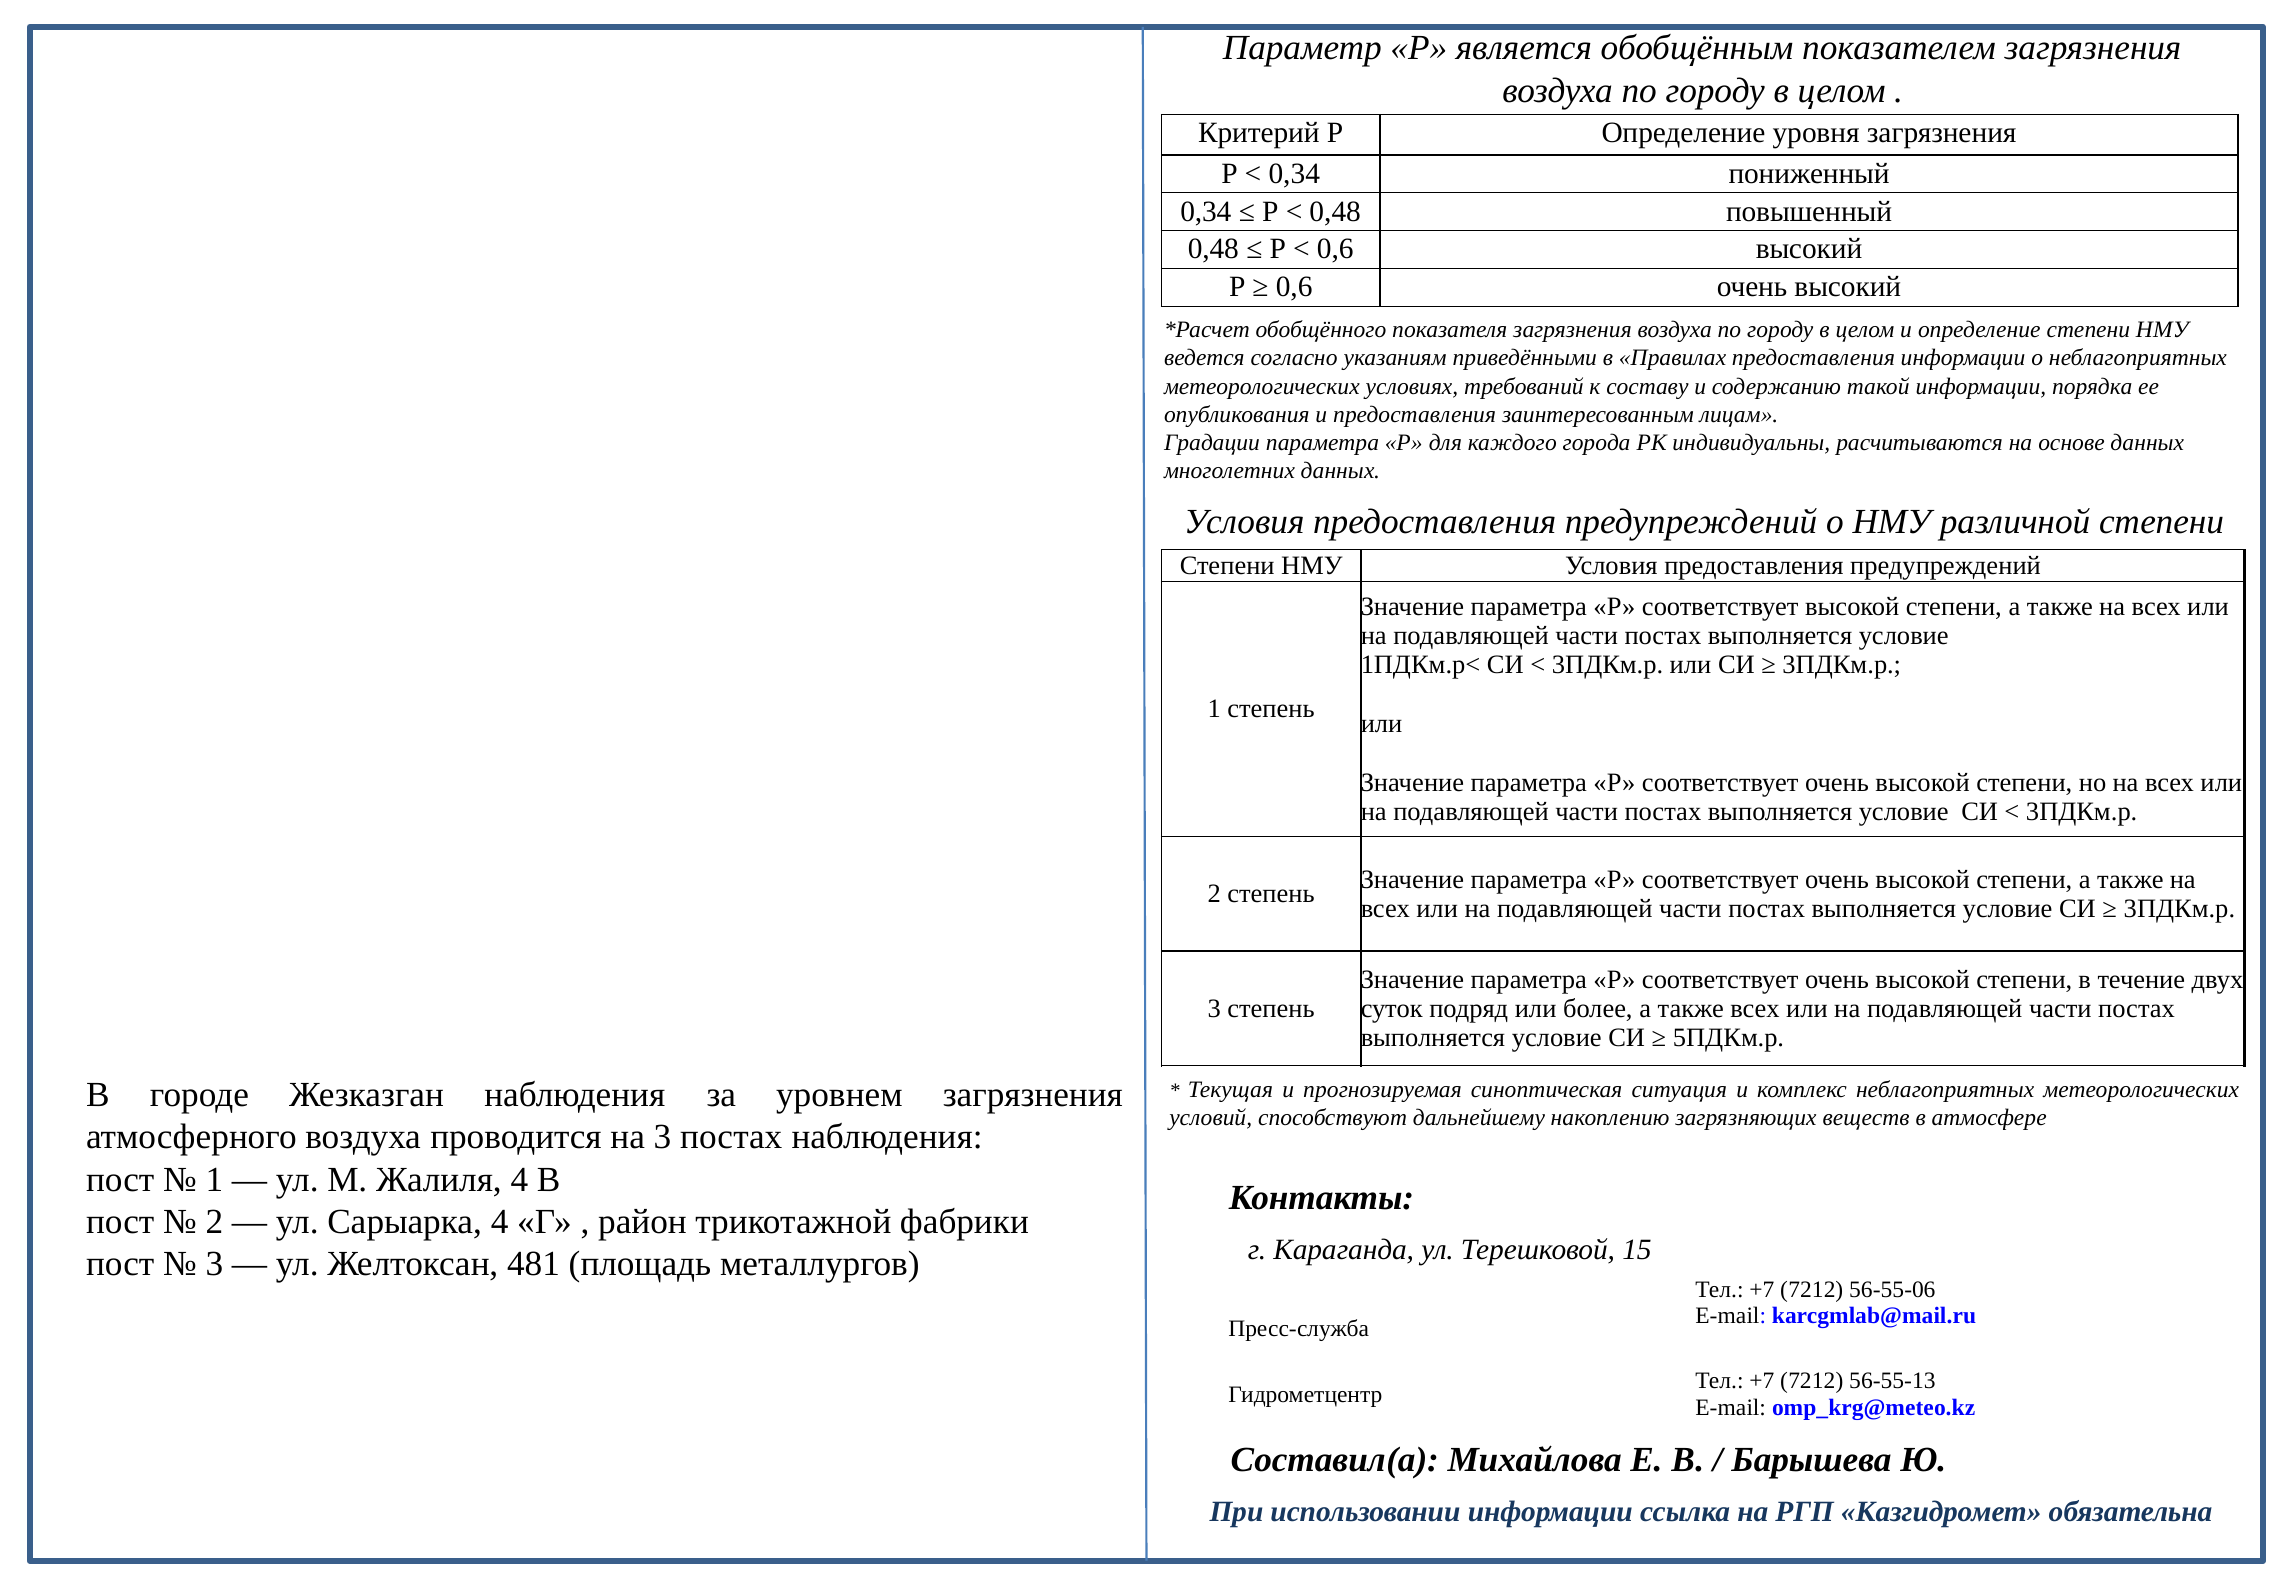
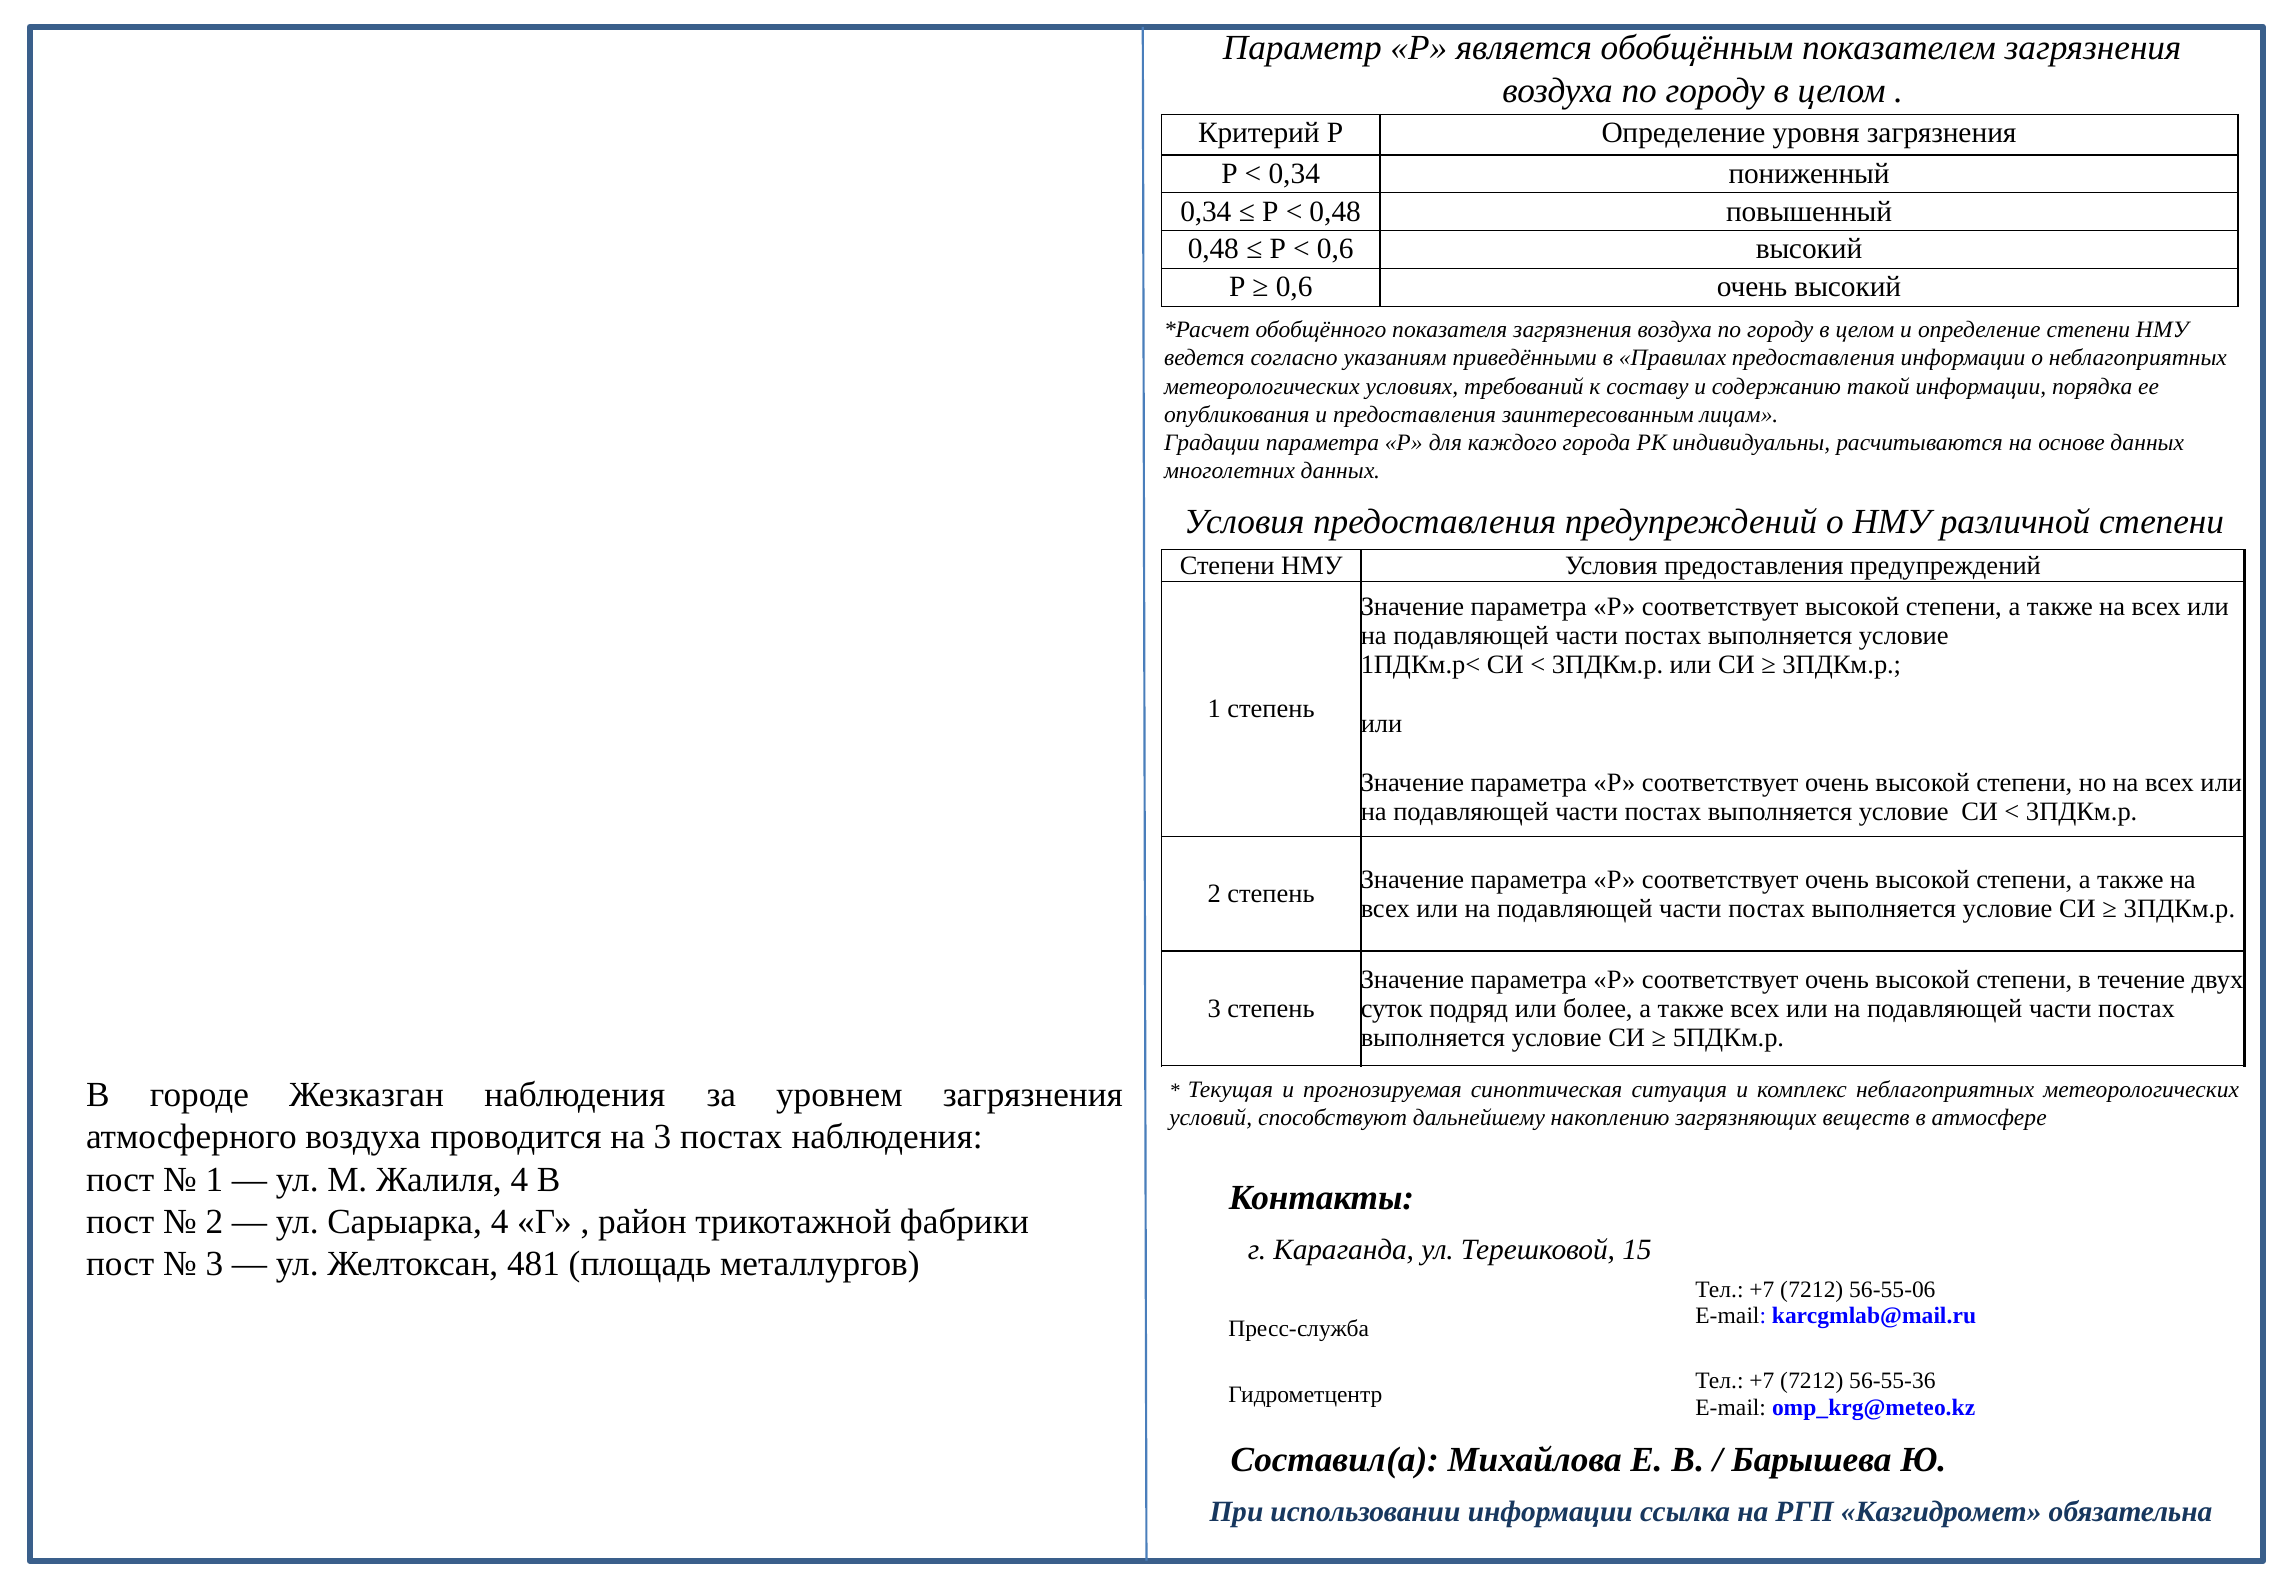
56-55-13: 56-55-13 -> 56-55-36
